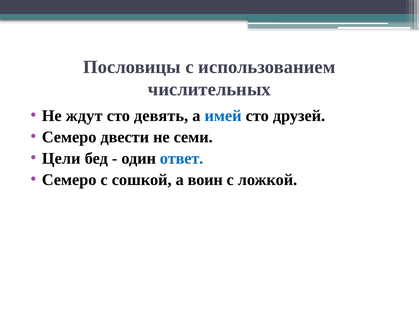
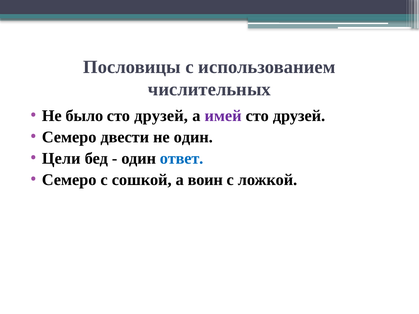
ждут: ждут -> было
девять at (161, 116): девять -> друзей
имей colour: blue -> purple
не семи: семи -> один
